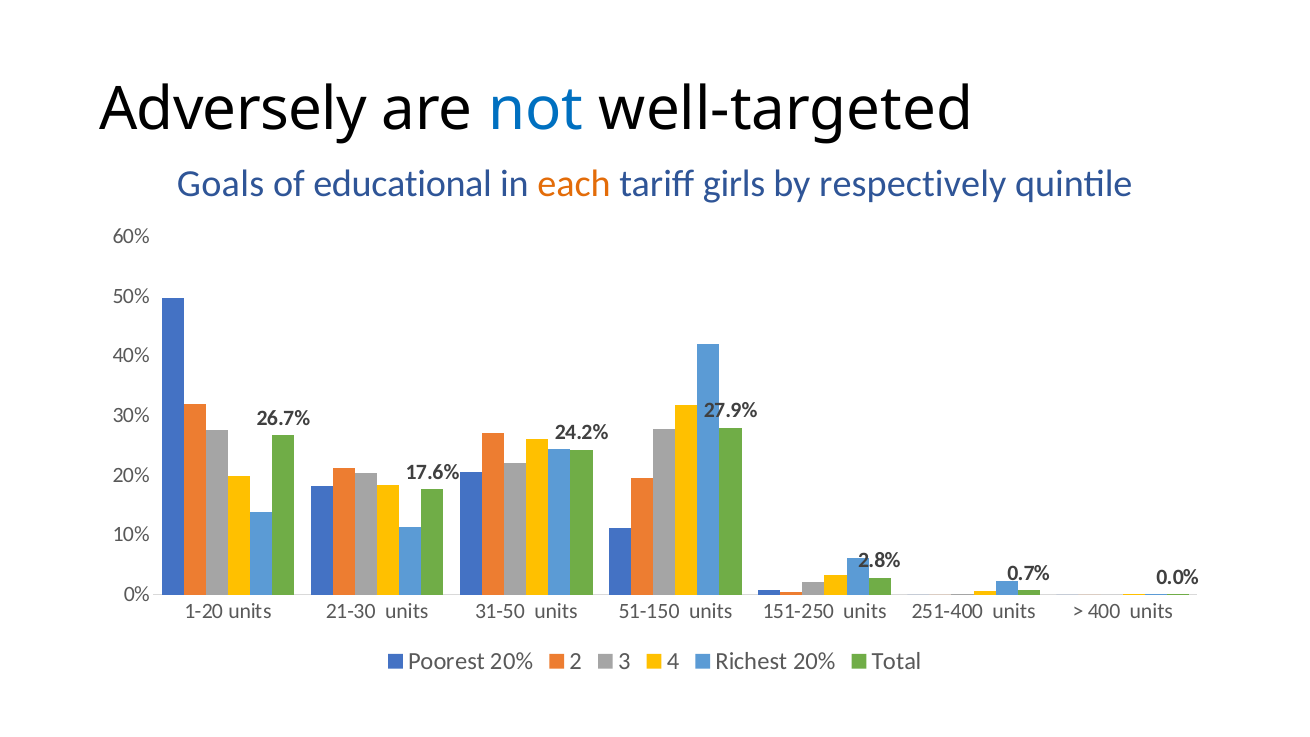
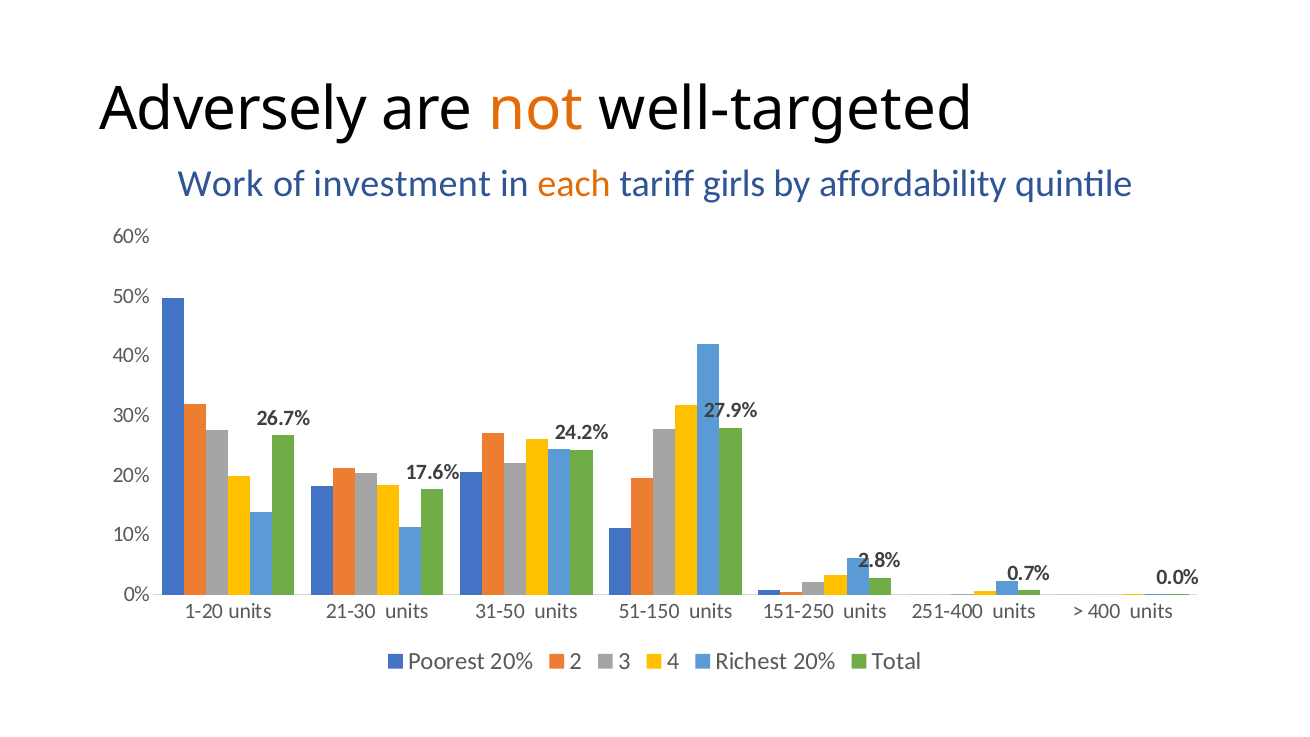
not colour: blue -> orange
Goals: Goals -> Work
educational: educational -> investment
respectively: respectively -> affordability
